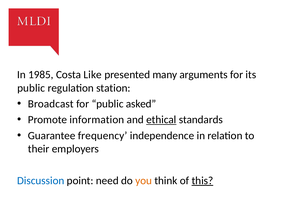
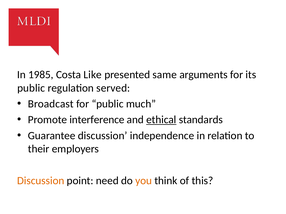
many: many -> same
station: station -> served
asked: asked -> much
information: information -> interference
Guarantee frequency: frequency -> discussion
Discussion at (41, 181) colour: blue -> orange
this underline: present -> none
